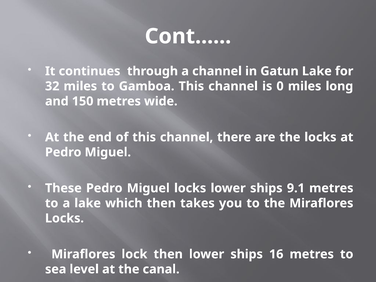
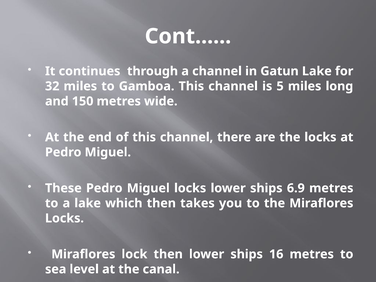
0: 0 -> 5
9.1: 9.1 -> 6.9
